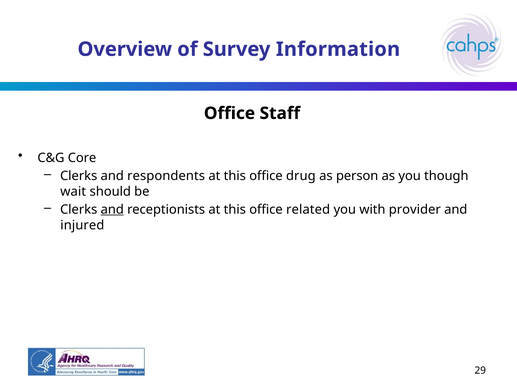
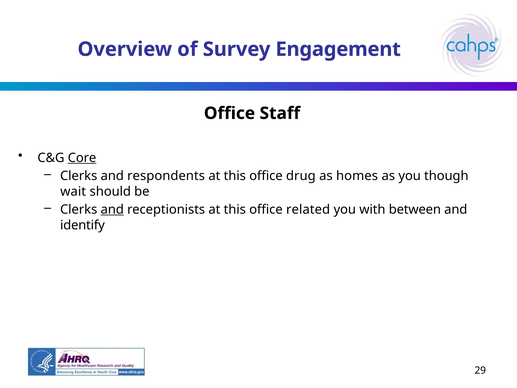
Information: Information -> Engagement
Core underline: none -> present
person: person -> homes
provider: provider -> between
injured: injured -> identify
